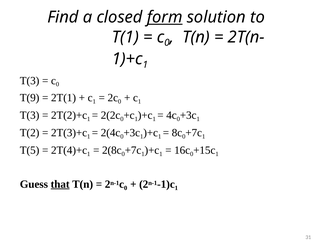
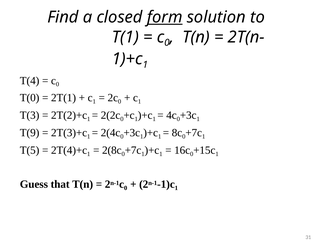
T(3 at (30, 80): T(3 -> T(4
T(9: T(9 -> T(0
T(2: T(2 -> T(9
that underline: present -> none
